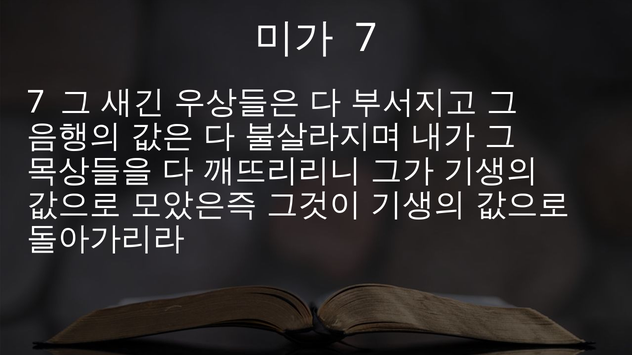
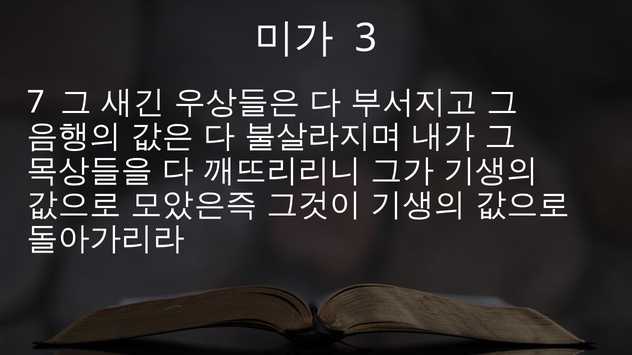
7 at (366, 38): 7 -> 3
